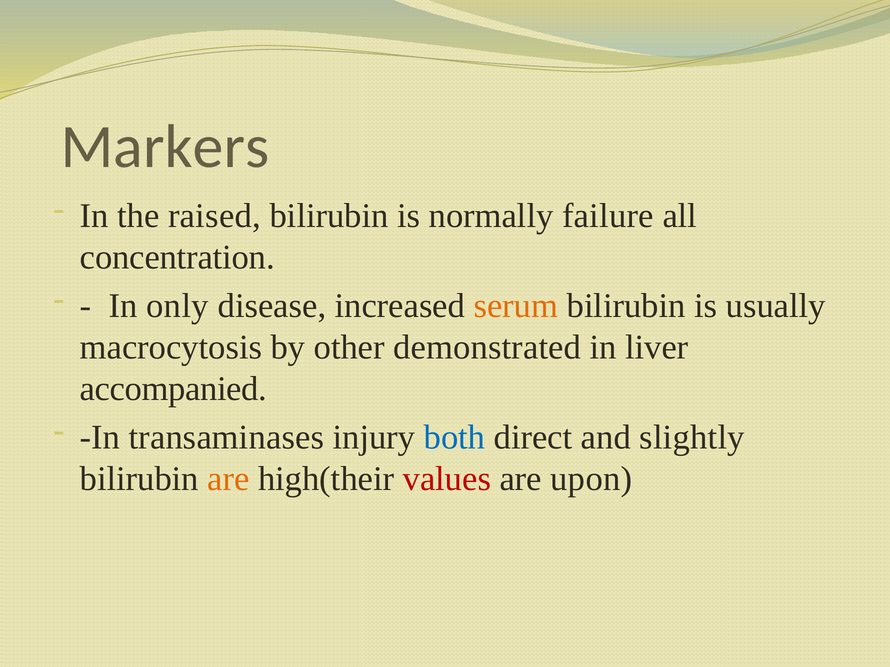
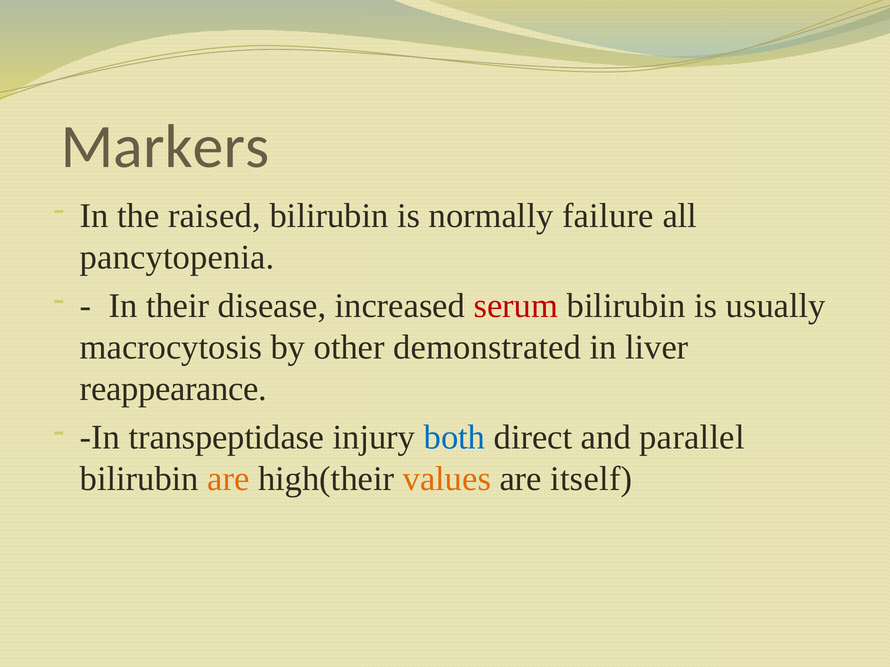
concentration: concentration -> pancytopenia
only: only -> their
serum colour: orange -> red
accompanied: accompanied -> reappearance
transaminases: transaminases -> transpeptidase
slightly: slightly -> parallel
values colour: red -> orange
upon: upon -> itself
